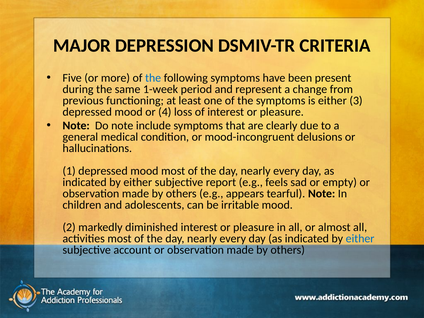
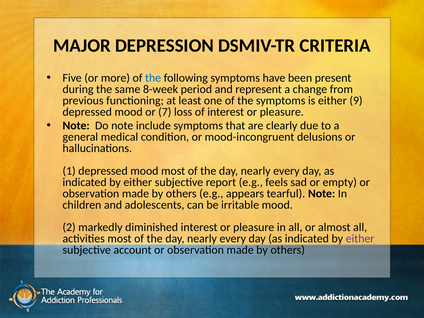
1-week: 1-week -> 8-week
3: 3 -> 9
4: 4 -> 7
either at (360, 239) colour: blue -> purple
